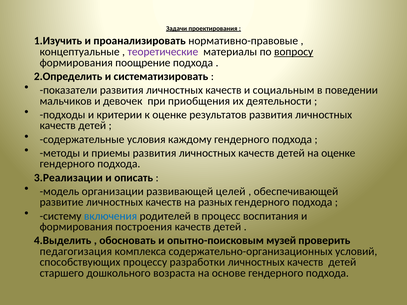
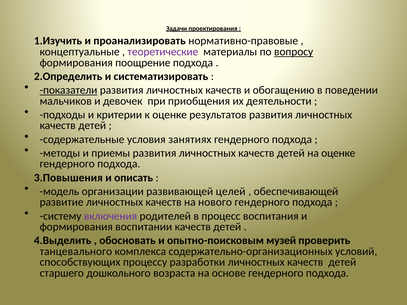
показатели underline: none -> present
социальным: социальным -> обогащению
каждому: каждому -> занятиях
3.Реализации: 3.Реализации -> 3.Повышения
разных: разных -> нового
включения colour: blue -> purple
построения: построения -> воспитании
педагогизация: педагогизация -> танцевального
